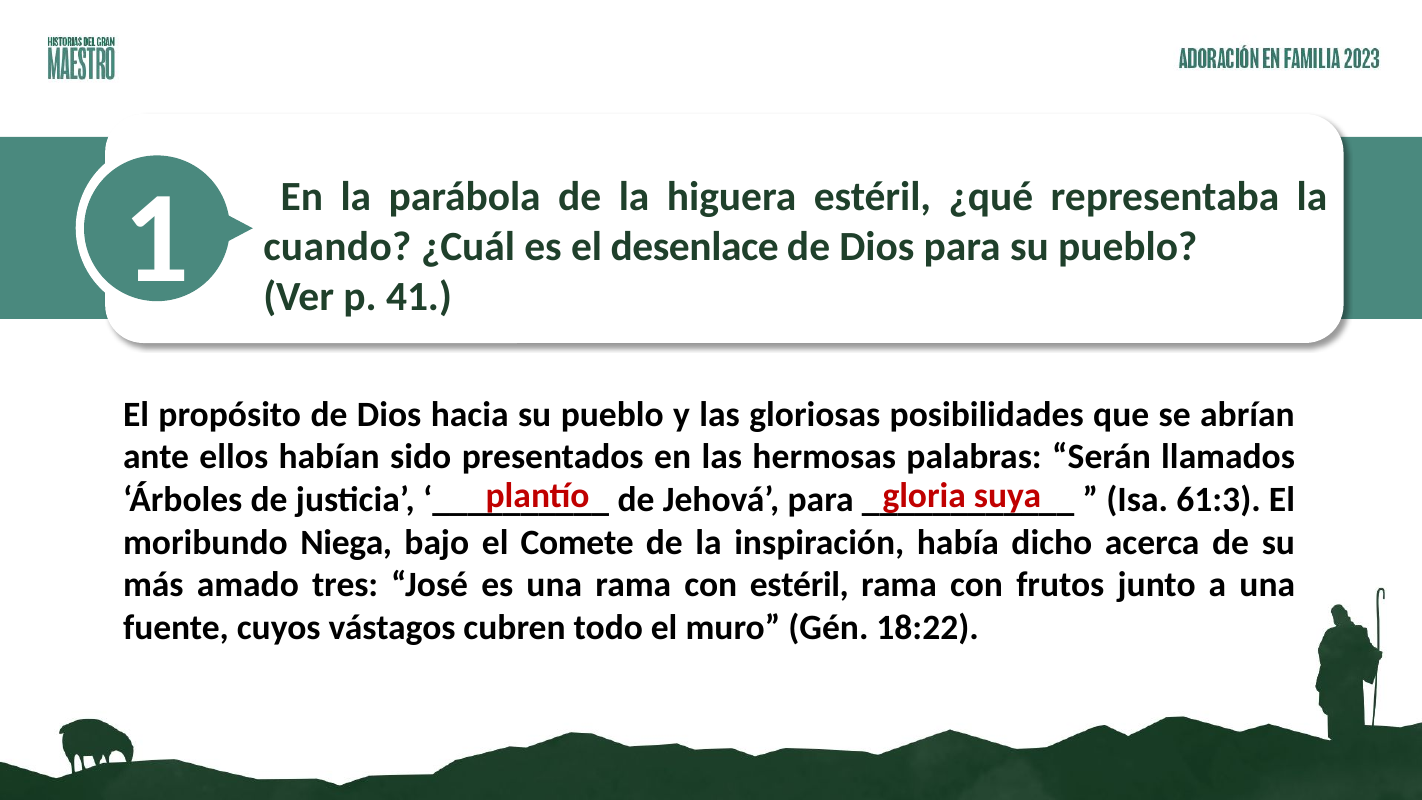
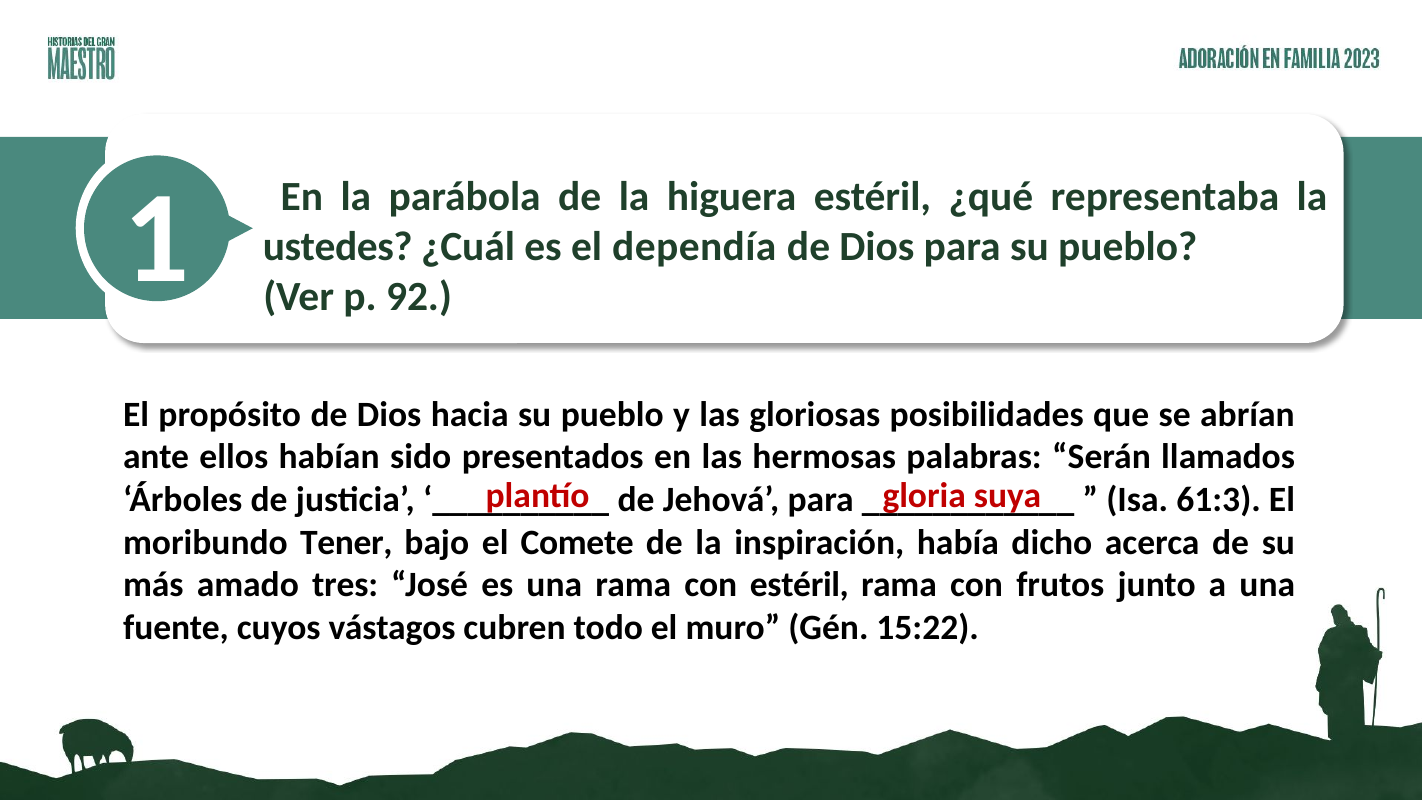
cuando: cuando -> ustedes
desenlace: desenlace -> dependía
41: 41 -> 92
Niega: Niega -> Tener
18:22: 18:22 -> 15:22
